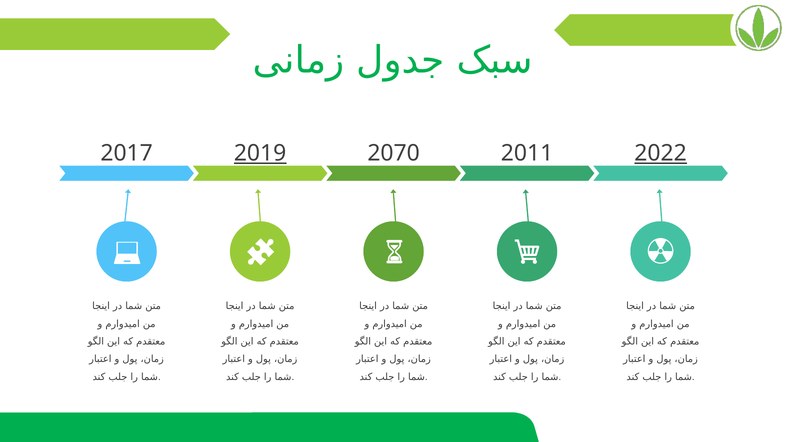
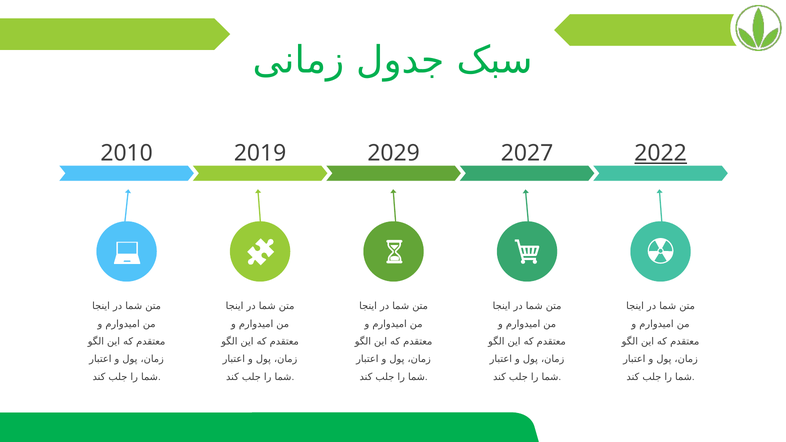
2017: 2017 -> 2010
2019 underline: present -> none
2070: 2070 -> 2029
2011: 2011 -> 2027
